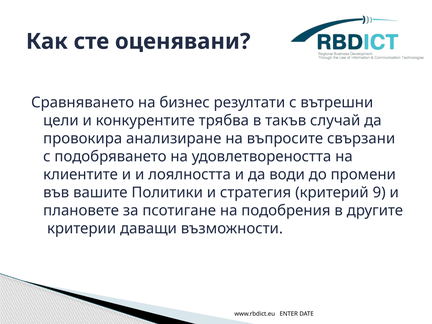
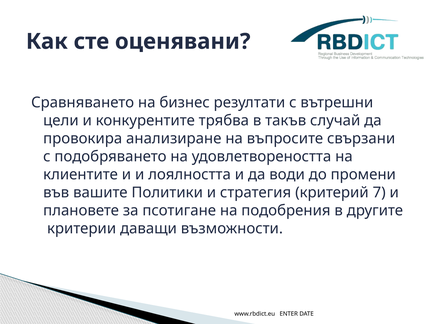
9: 9 -> 7
